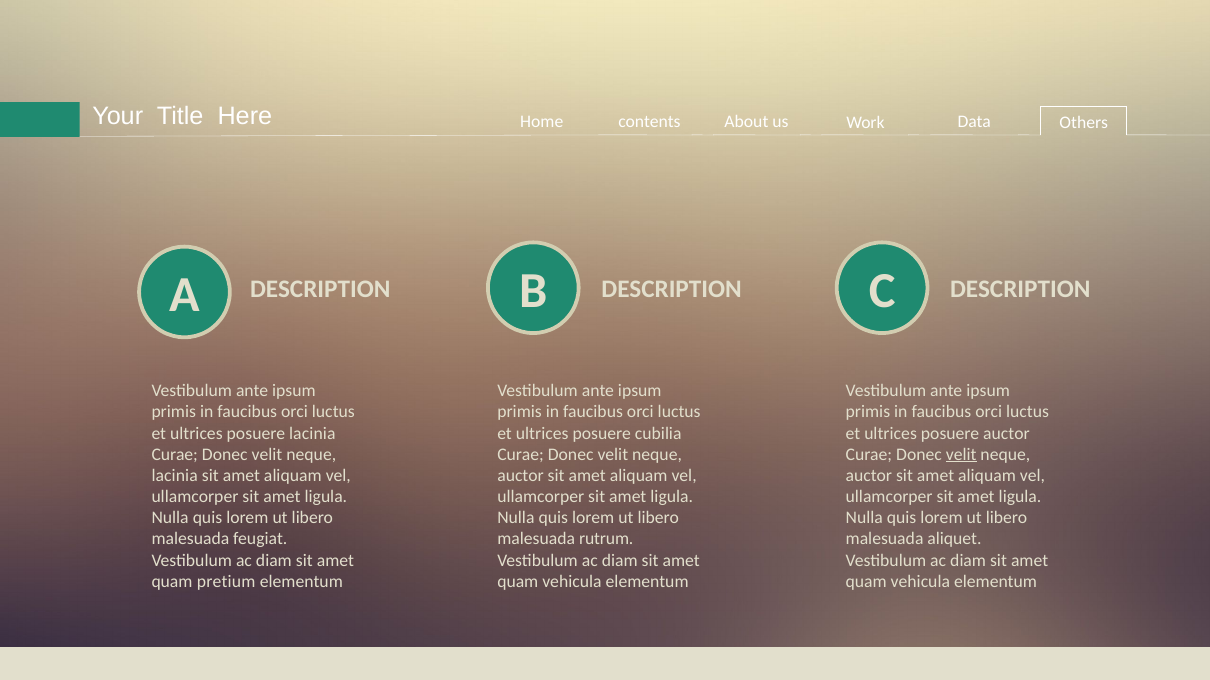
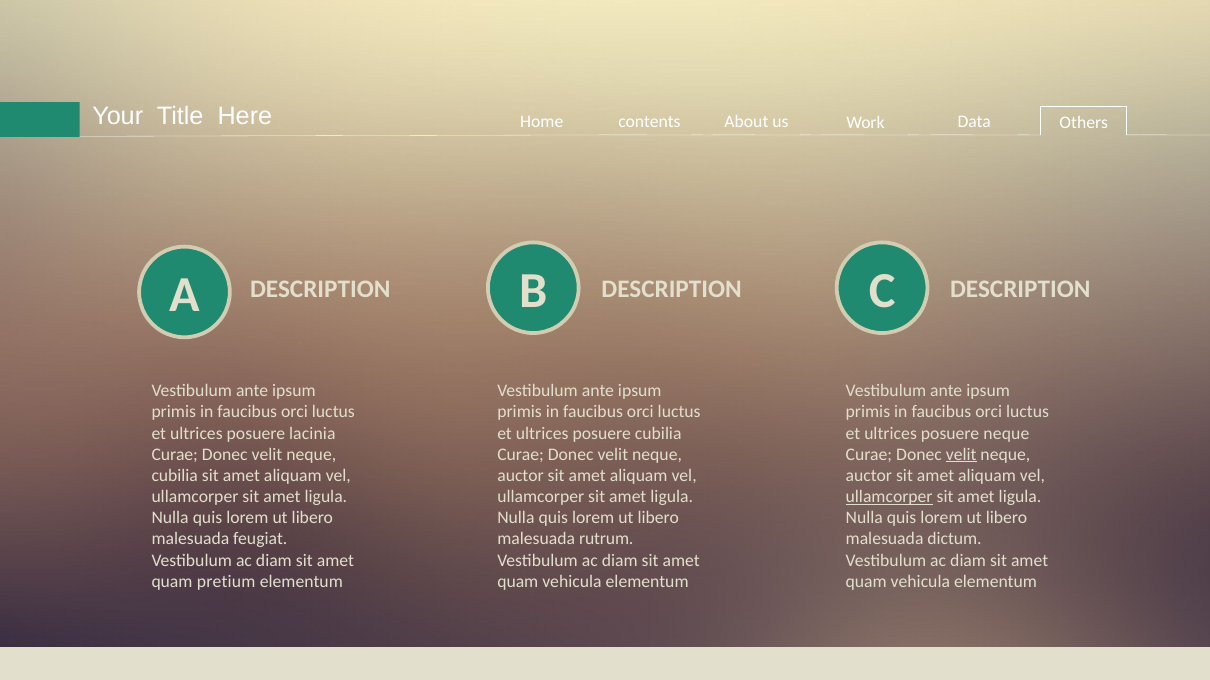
posuere auctor: auctor -> neque
lacinia at (175, 476): lacinia -> cubilia
ullamcorper at (889, 497) underline: none -> present
aliquet: aliquet -> dictum
